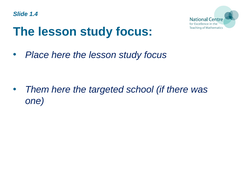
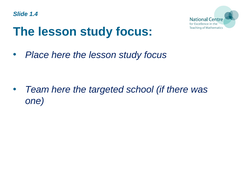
Them: Them -> Team
